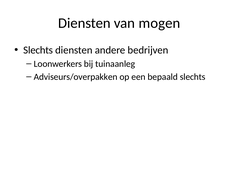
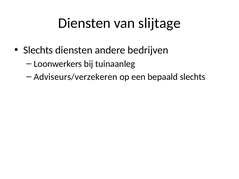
mogen: mogen -> slijtage
Adviseurs/overpakken: Adviseurs/overpakken -> Adviseurs/verzekeren
